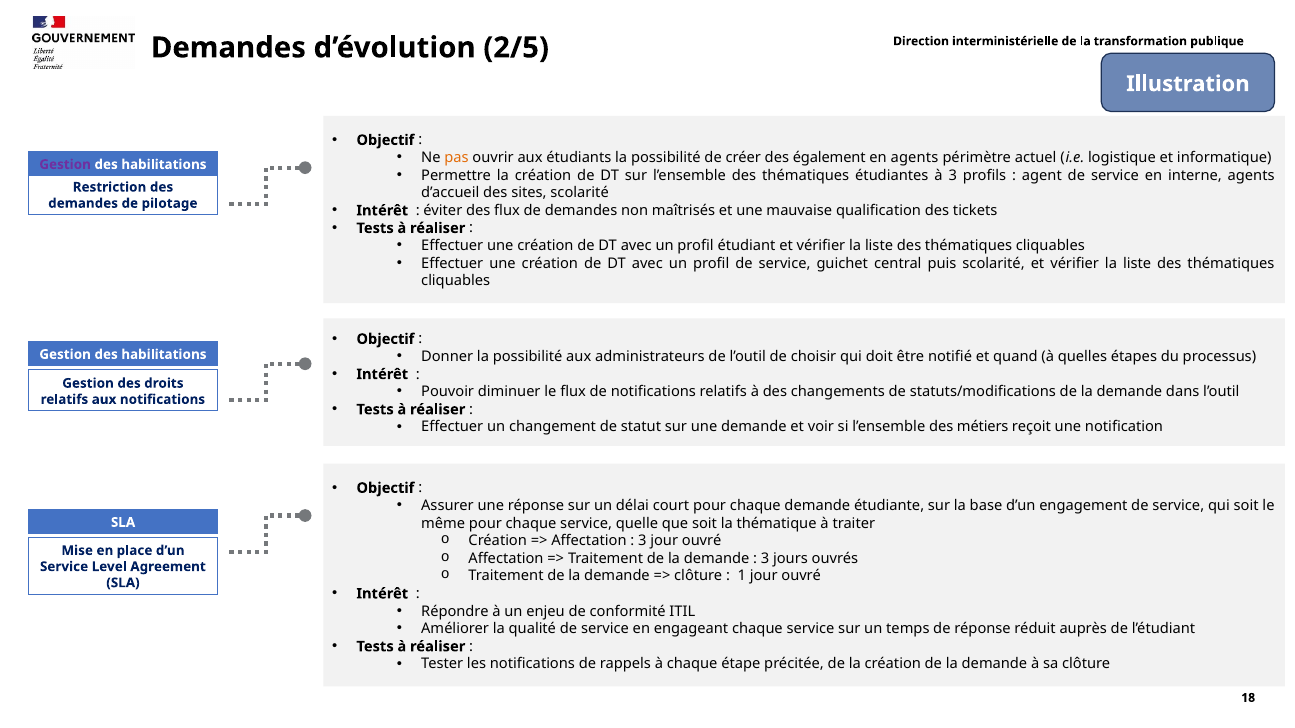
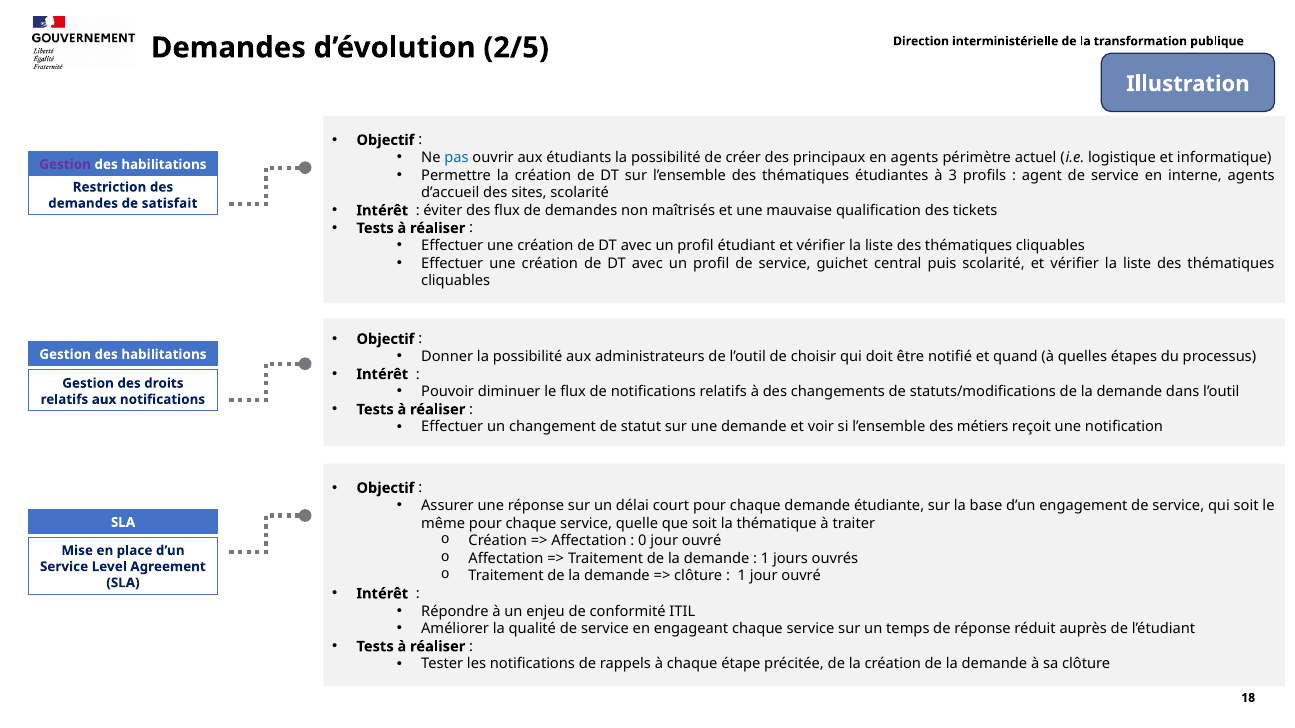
pas colour: orange -> blue
également: également -> principaux
pilotage: pilotage -> satisfait
3 at (642, 541): 3 -> 0
3 at (765, 559): 3 -> 1
